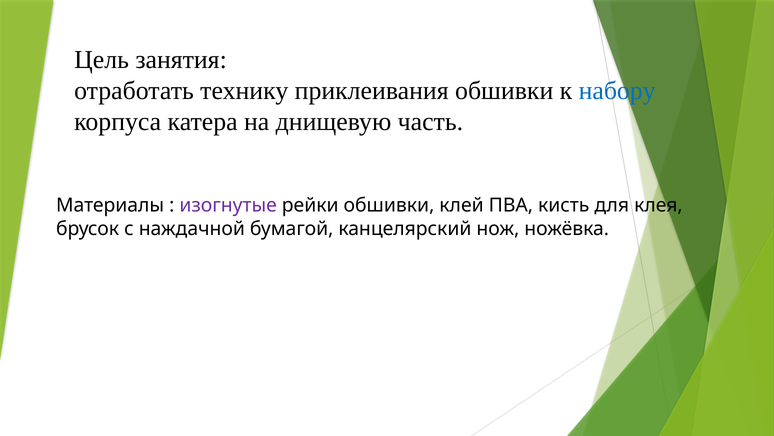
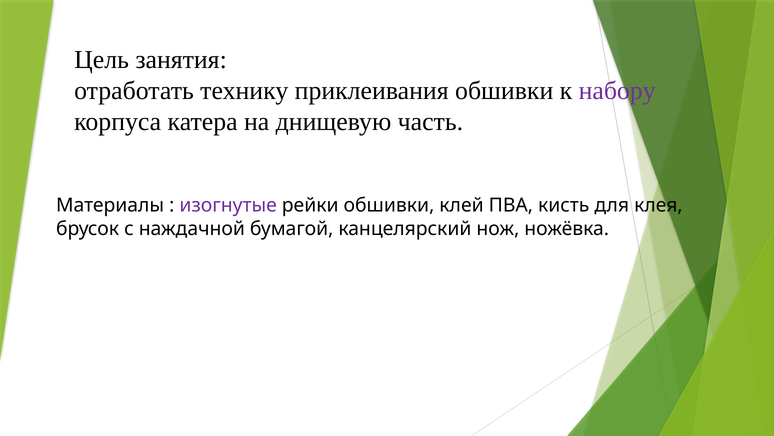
набору colour: blue -> purple
